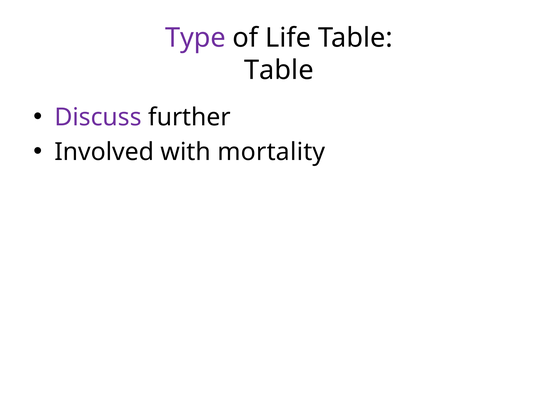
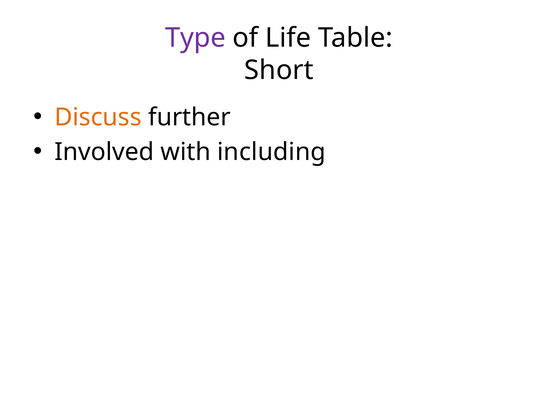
Table at (279, 70): Table -> Short
Discuss colour: purple -> orange
mortality: mortality -> including
